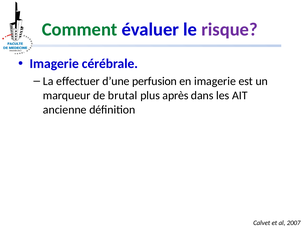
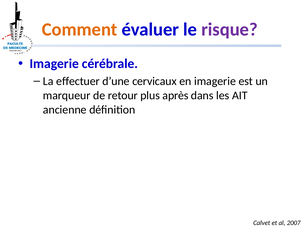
Comment colour: green -> orange
perfusion: perfusion -> cervicaux
brutal: brutal -> retour
